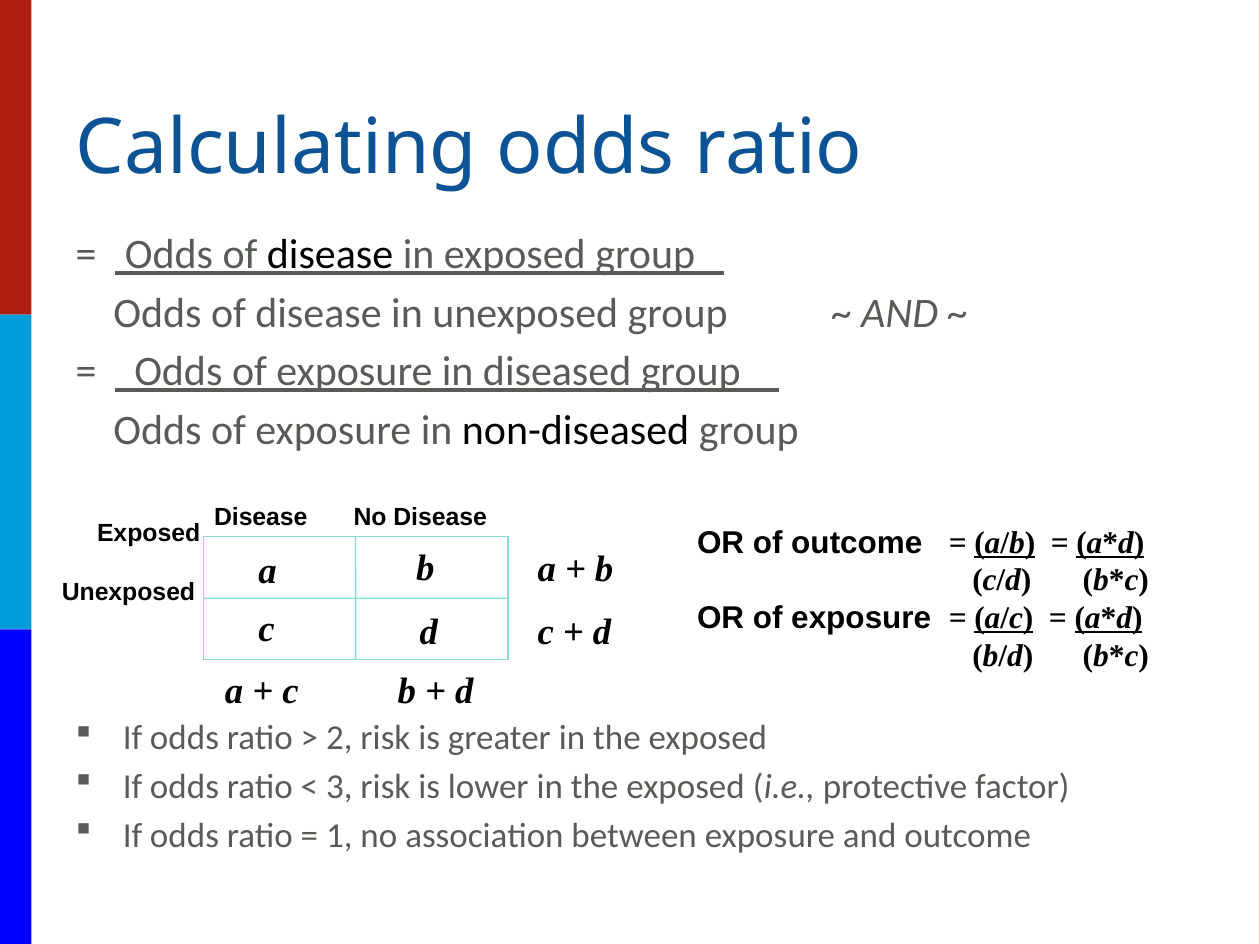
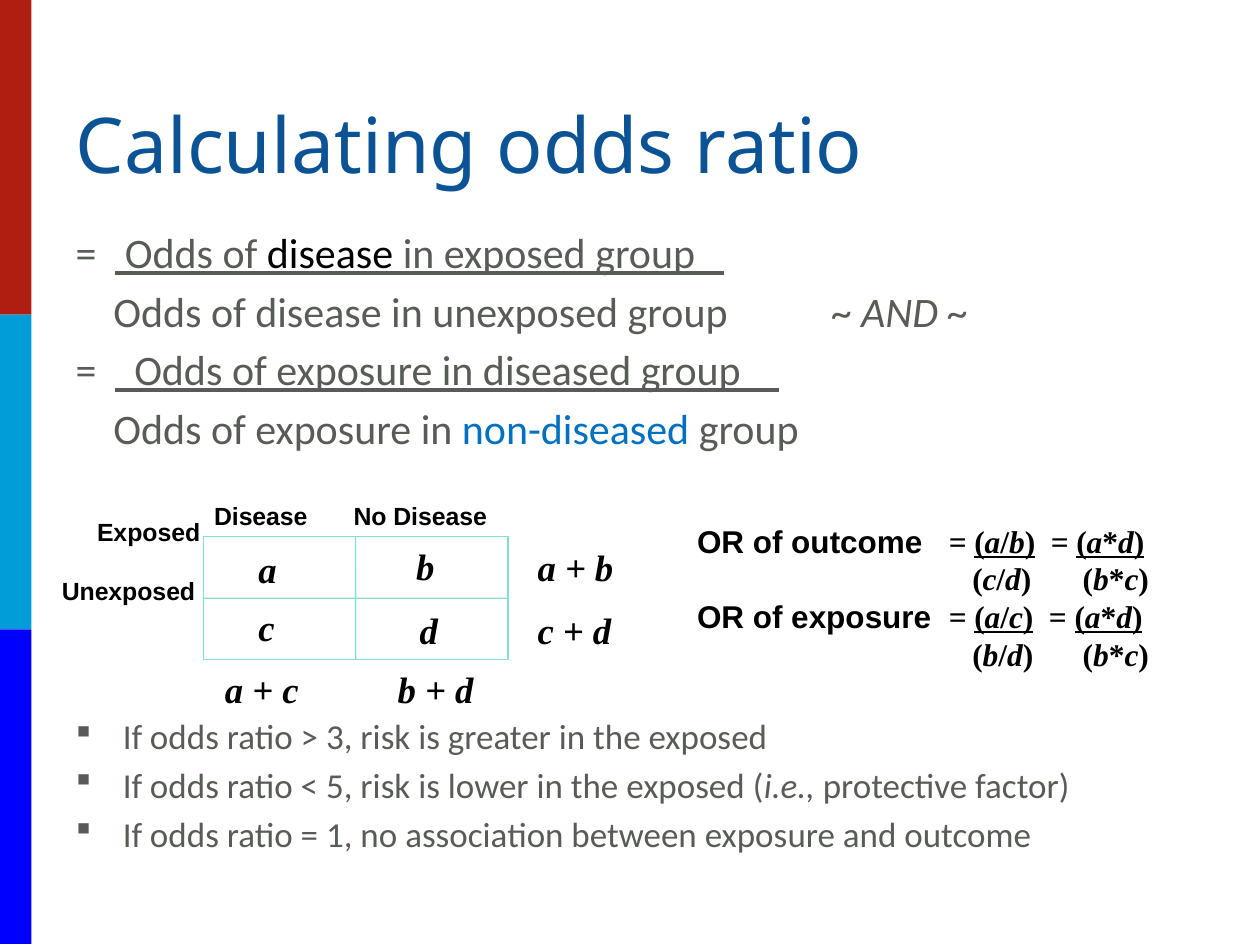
non-diseased colour: black -> blue
2: 2 -> 3
3: 3 -> 5
